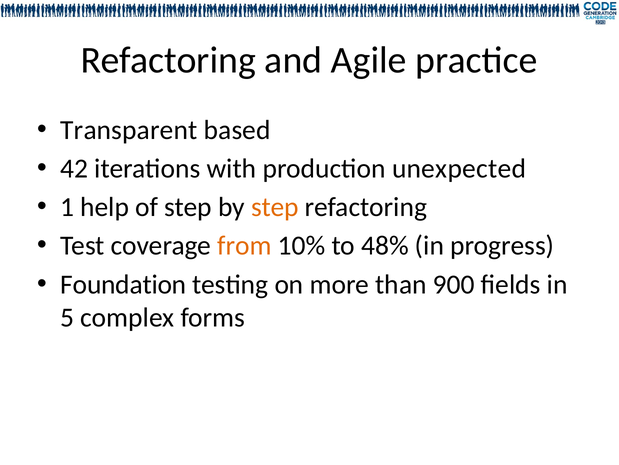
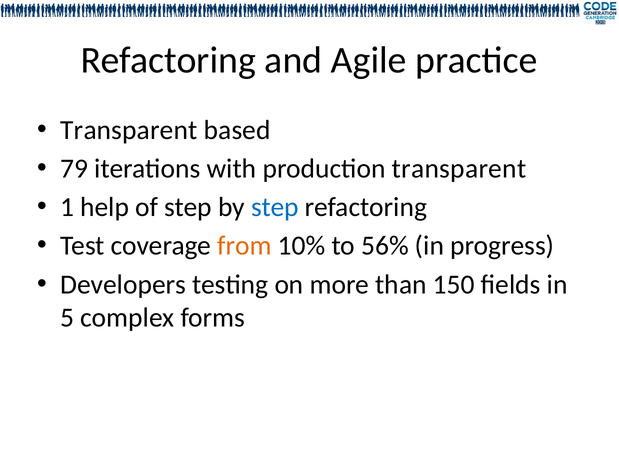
42: 42 -> 79
production unexpected: unexpected -> transparent
step at (275, 207) colour: orange -> blue
48%: 48% -> 56%
Foundation: Foundation -> Developers
900: 900 -> 150
